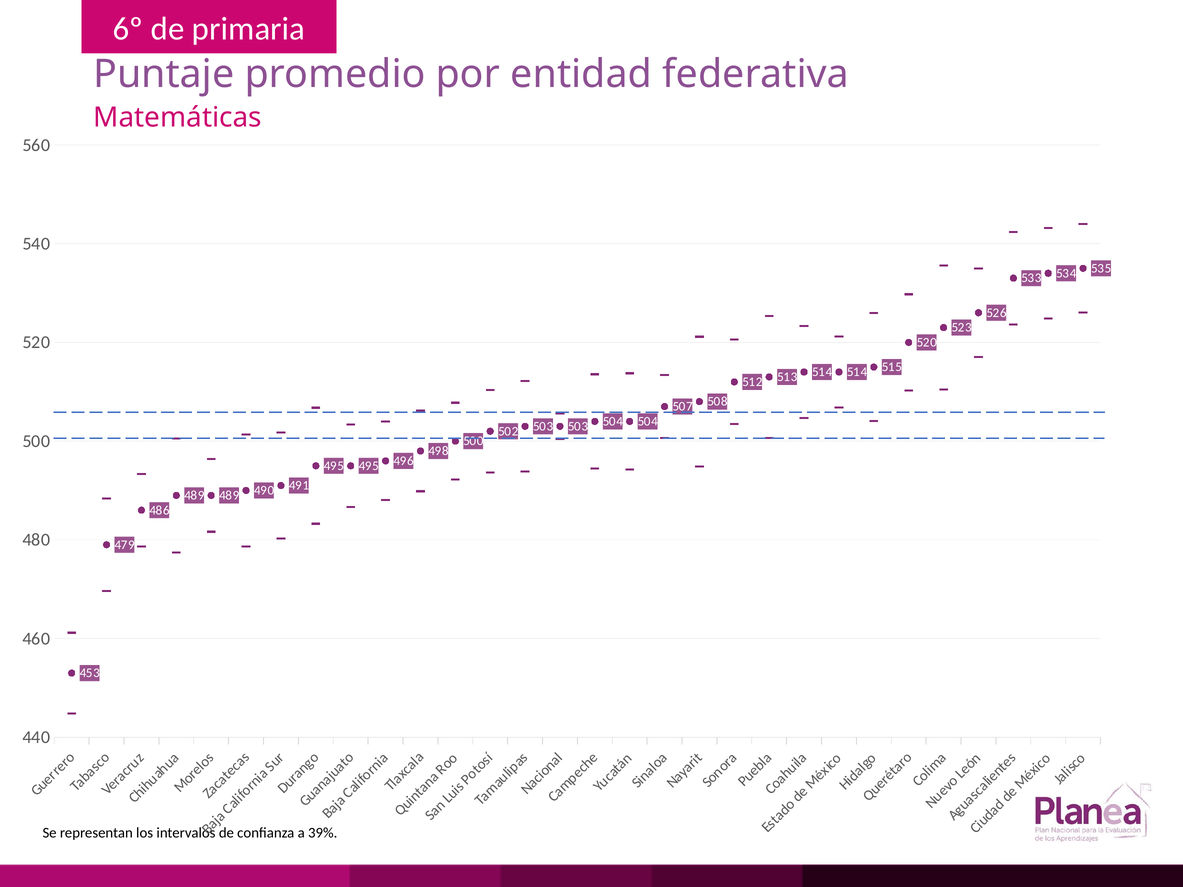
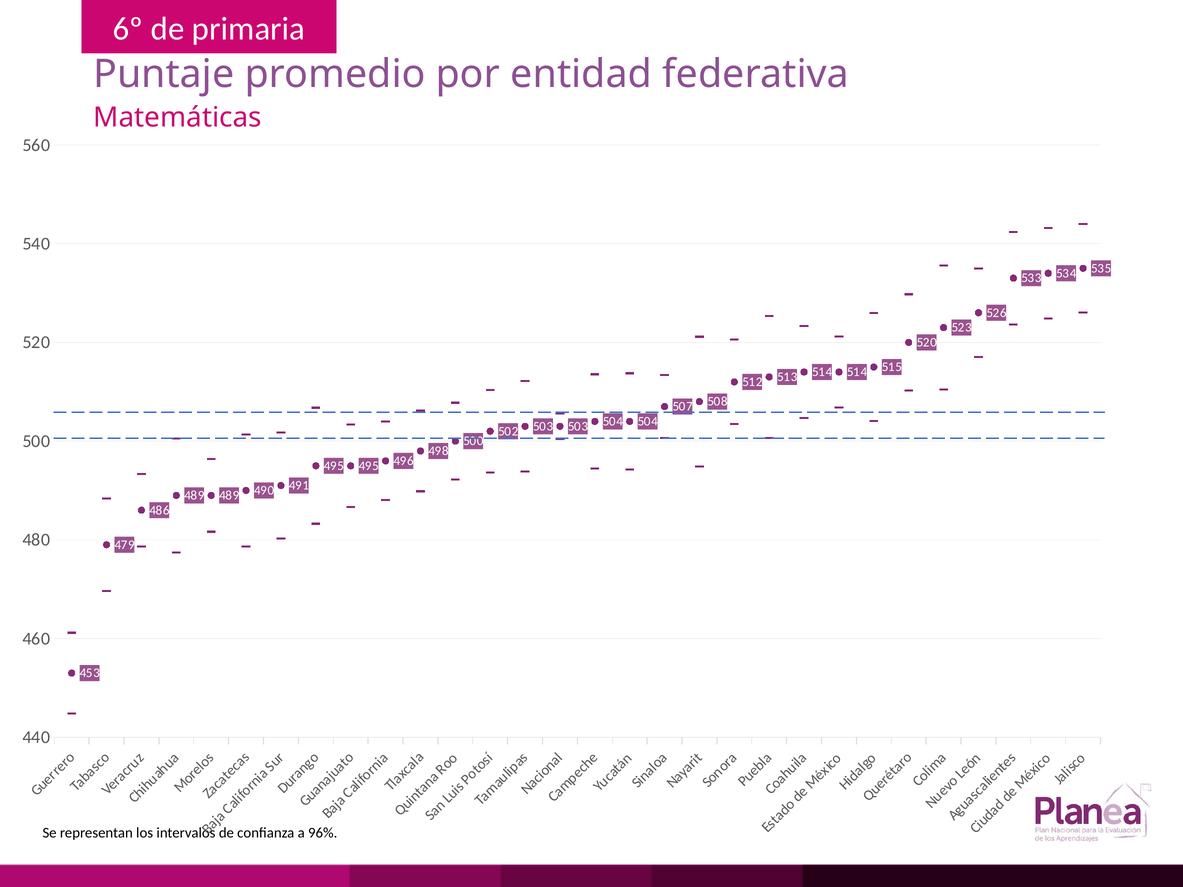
39%: 39% -> 96%
